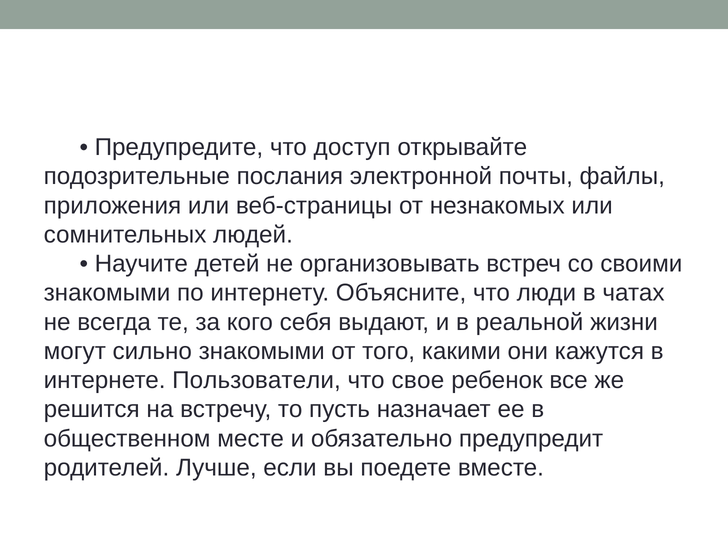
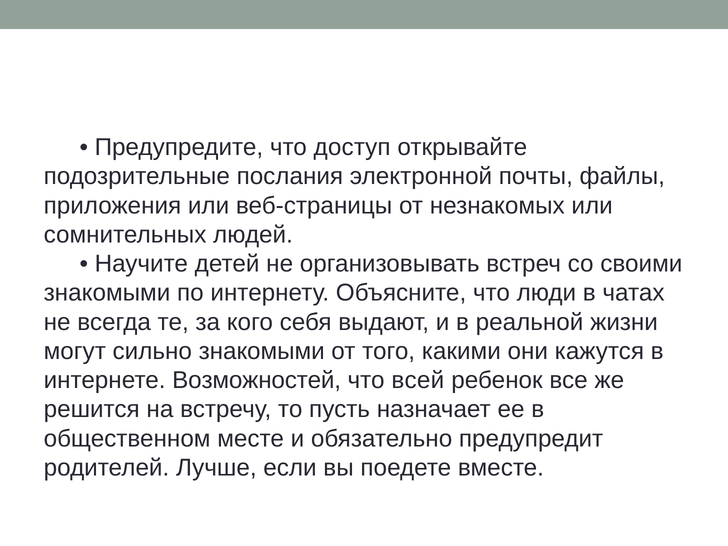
Пользователи: Пользователи -> Возможностей
свое: свое -> всей
